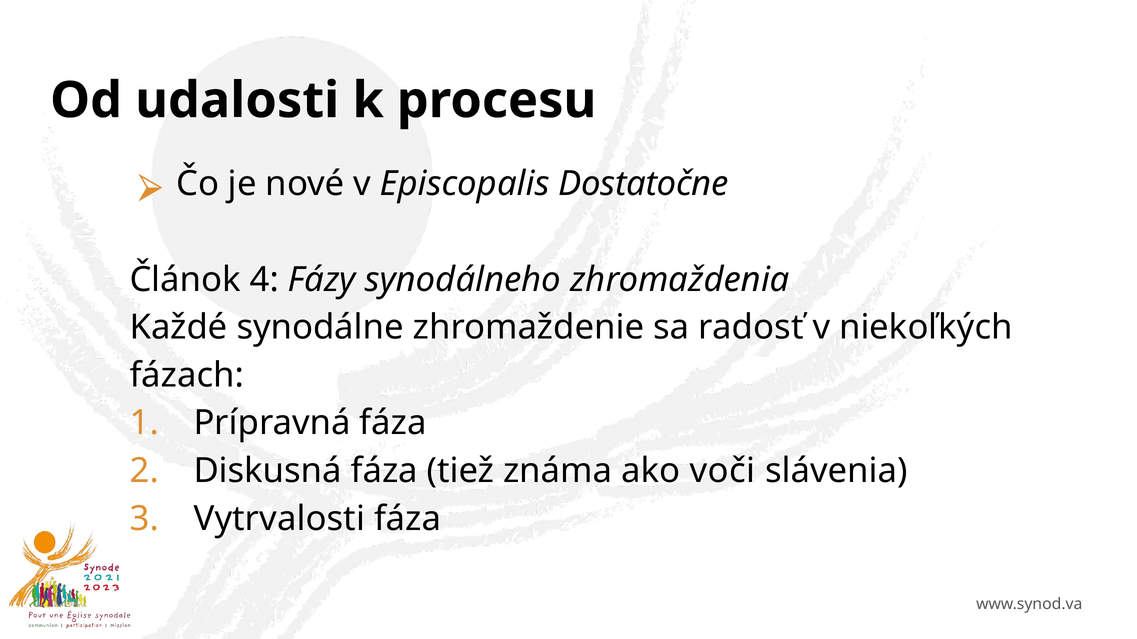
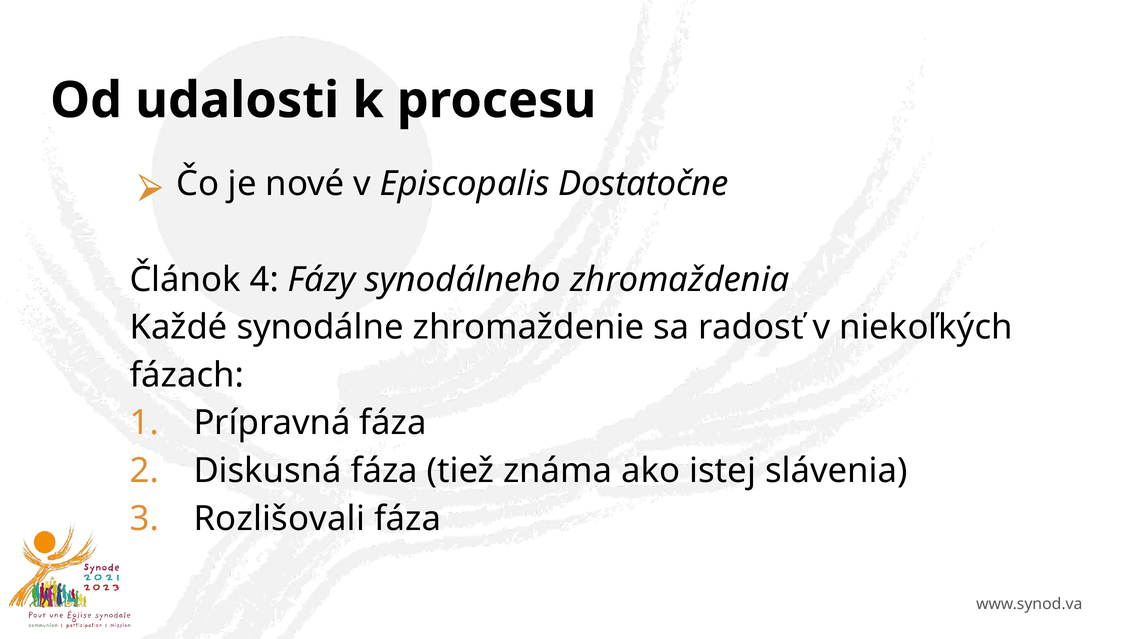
voči: voči -> istej
Vytrvalosti: Vytrvalosti -> Rozlišovali
